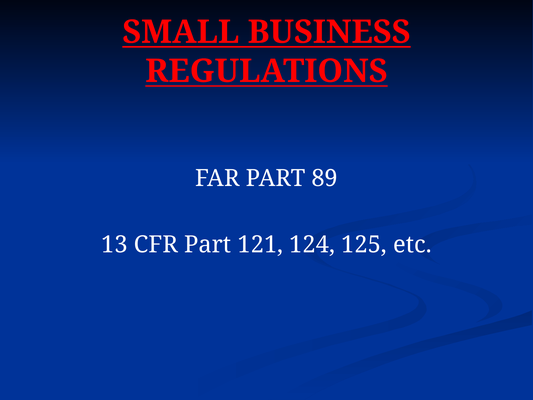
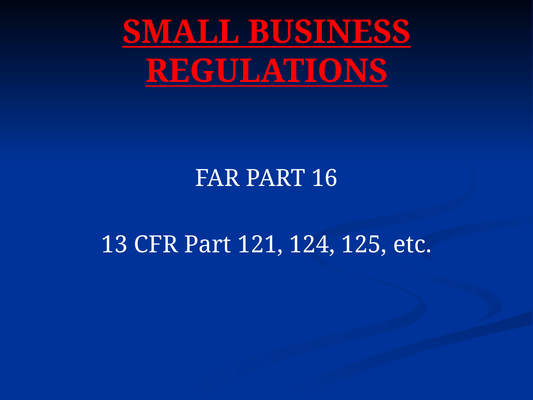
89: 89 -> 16
